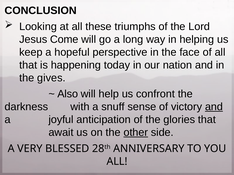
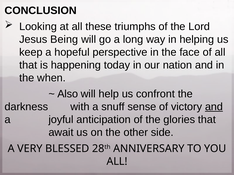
Come: Come -> Being
gives: gives -> when
other underline: present -> none
